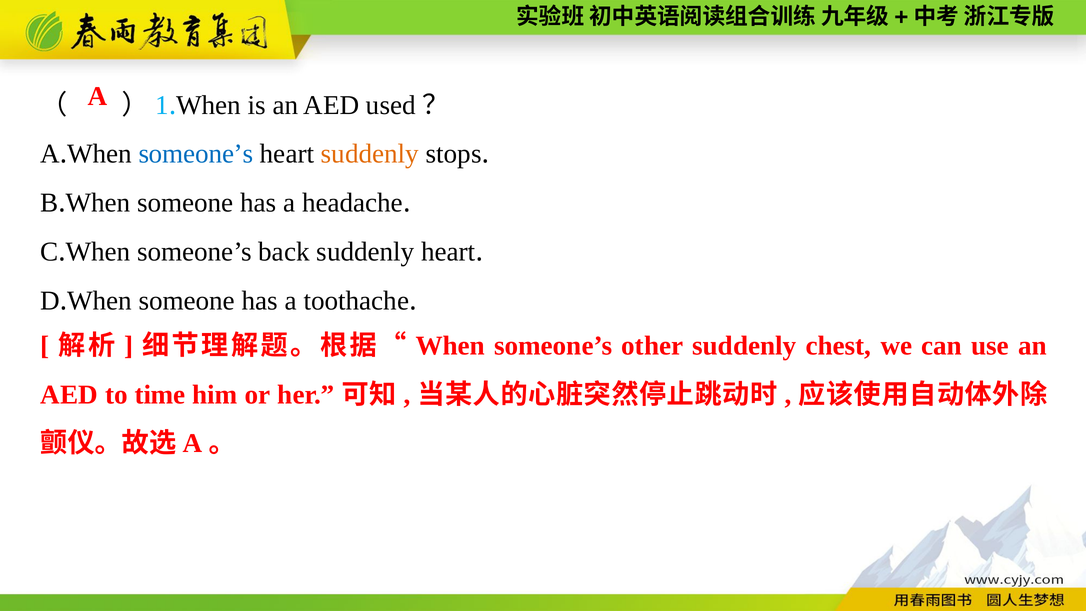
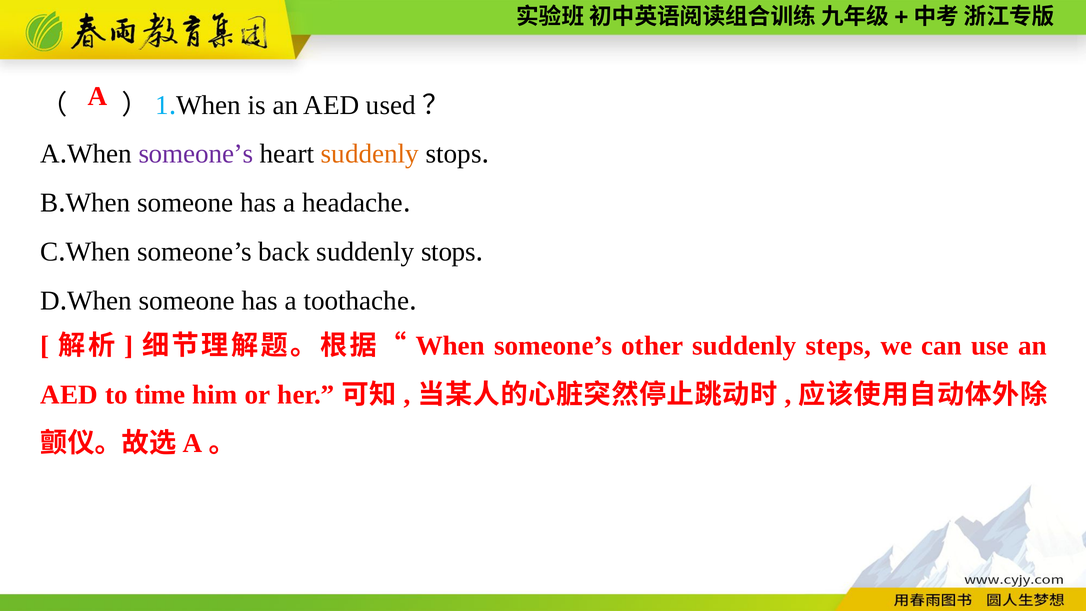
someone’s at (196, 154) colour: blue -> purple
back suddenly heart: heart -> stops
chest: chest -> steps
